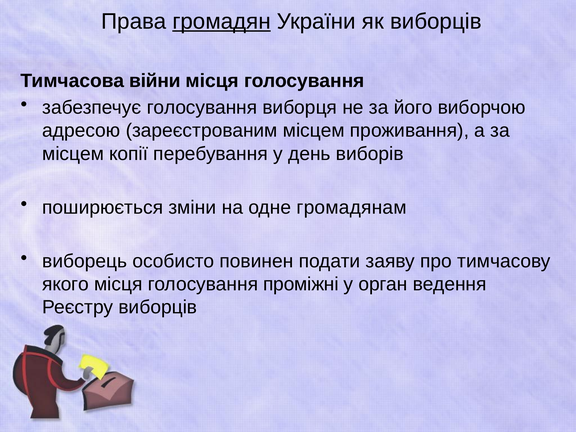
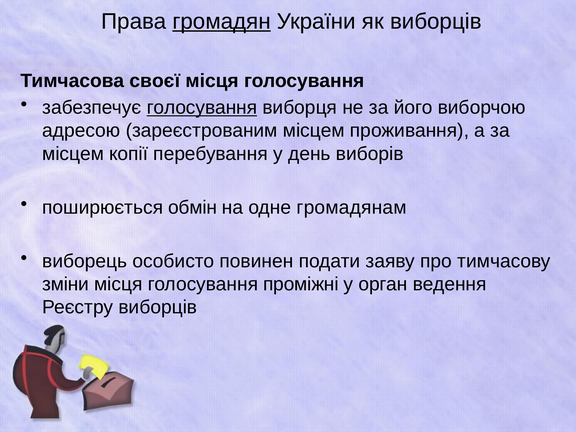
війни: війни -> своєї
голосування at (202, 108) underline: none -> present
зміни: зміни -> обмін
якого: якого -> зміни
